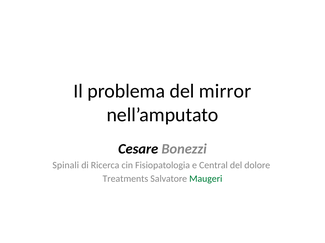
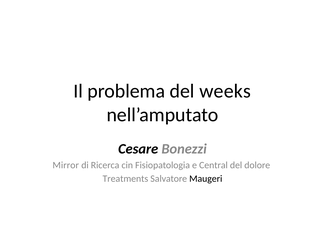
mirror: mirror -> weeks
Spinali: Spinali -> Mirror
Maugeri colour: green -> black
